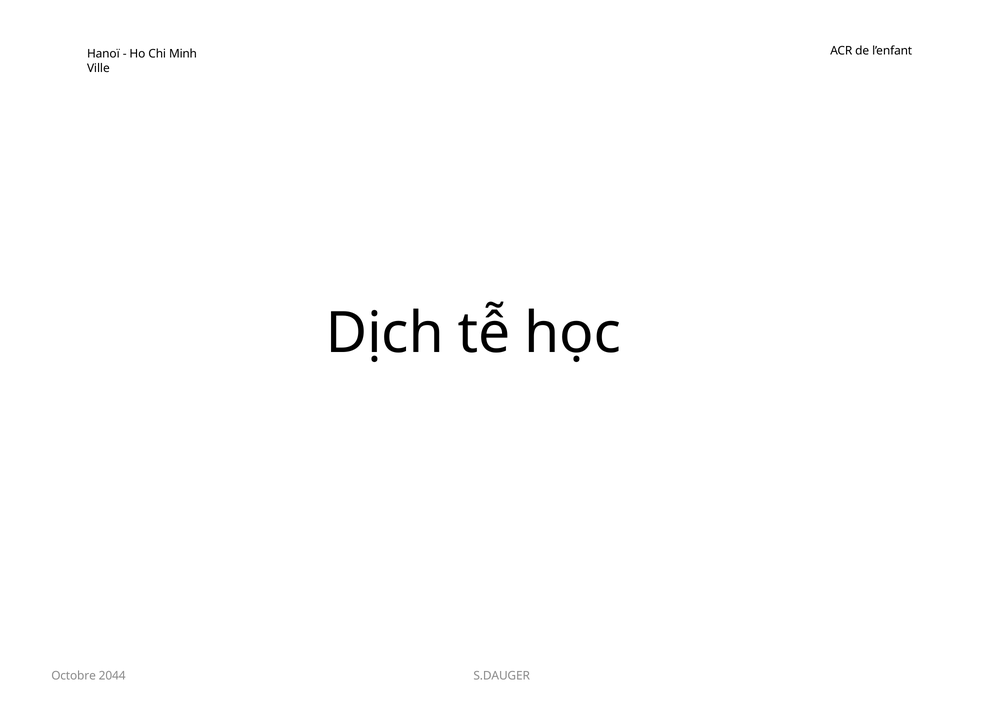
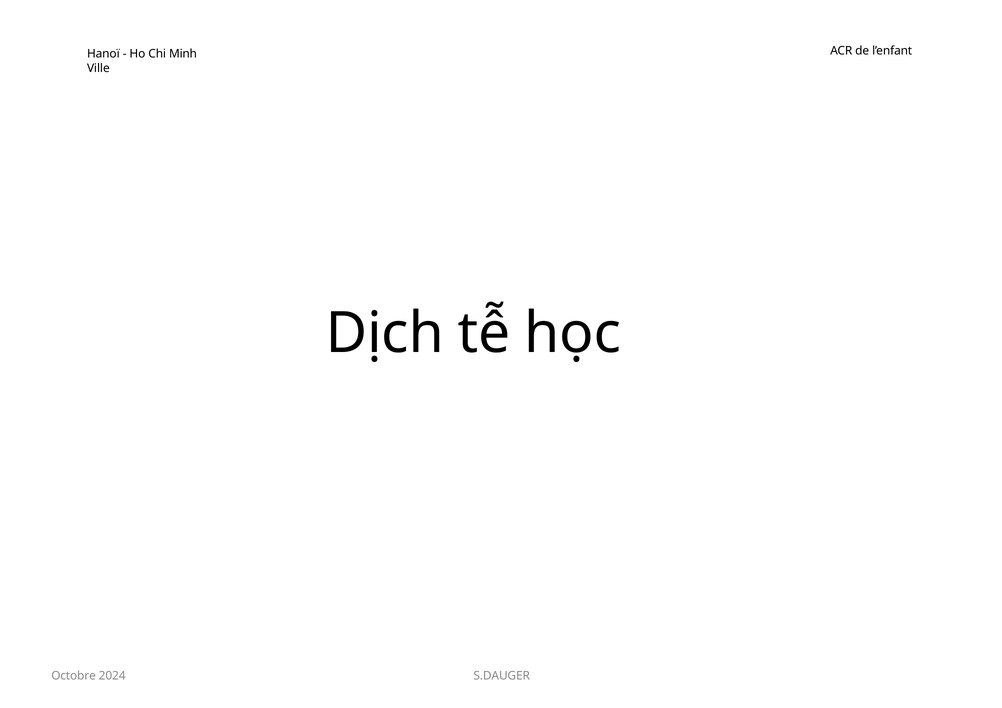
2044: 2044 -> 2024
